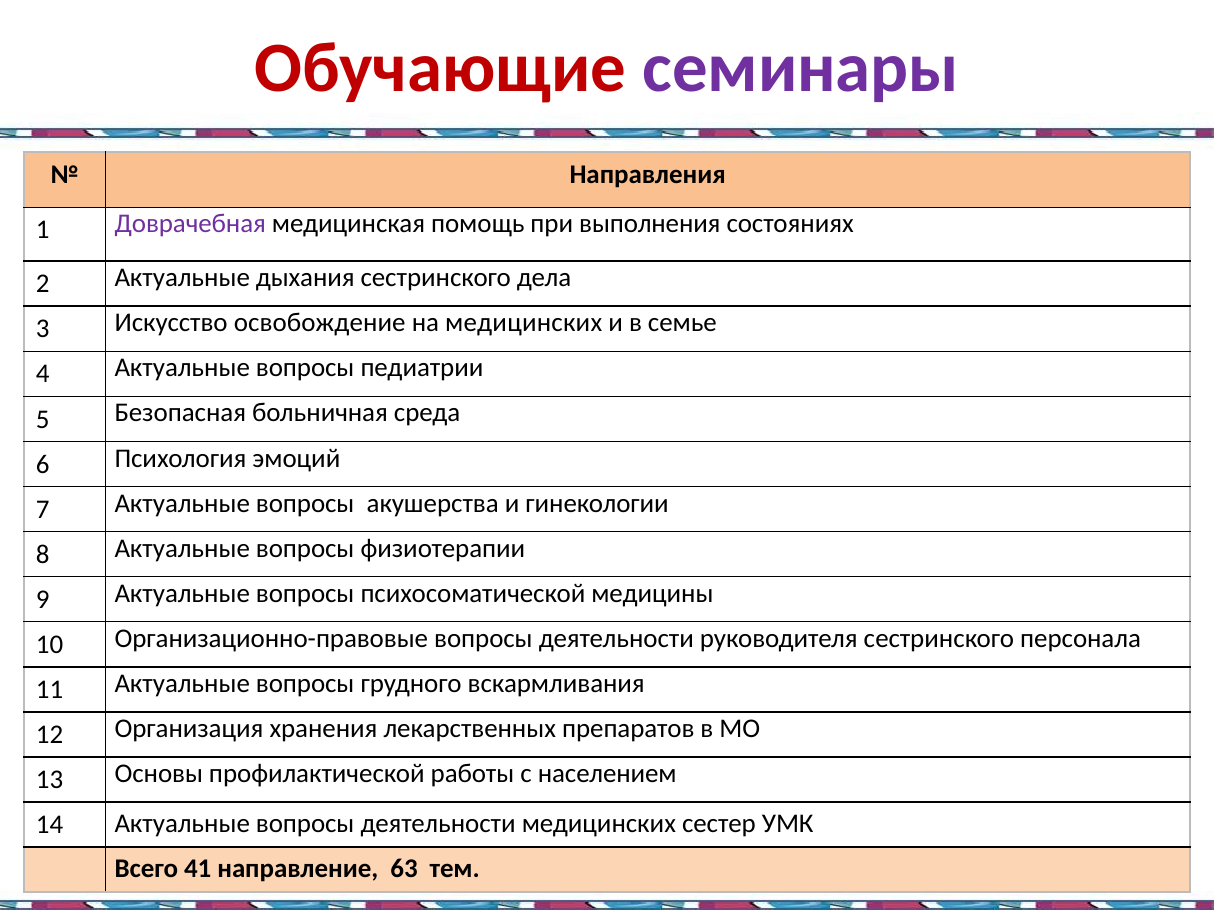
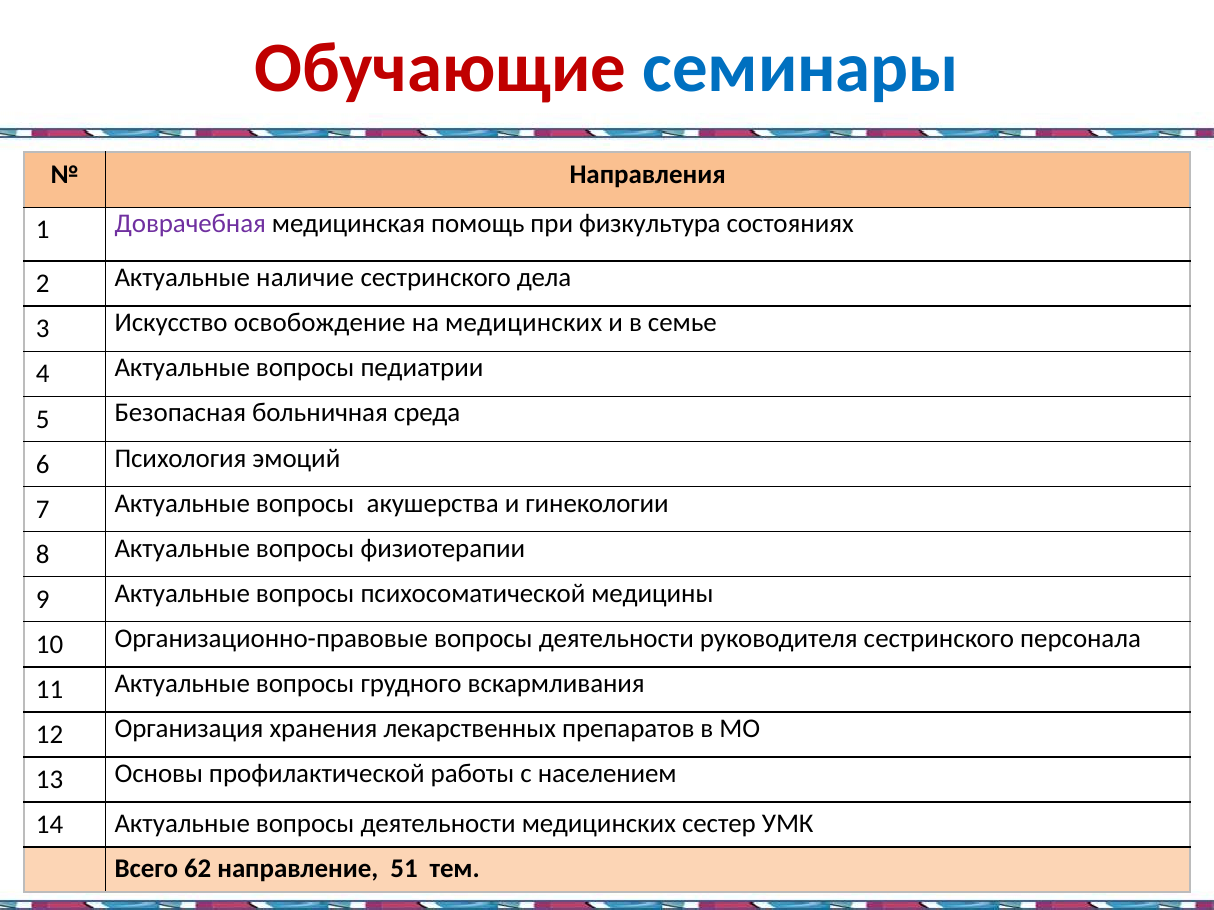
семинары colour: purple -> blue
выполнения: выполнения -> физкультура
дыхания: дыхания -> наличие
41: 41 -> 62
63: 63 -> 51
